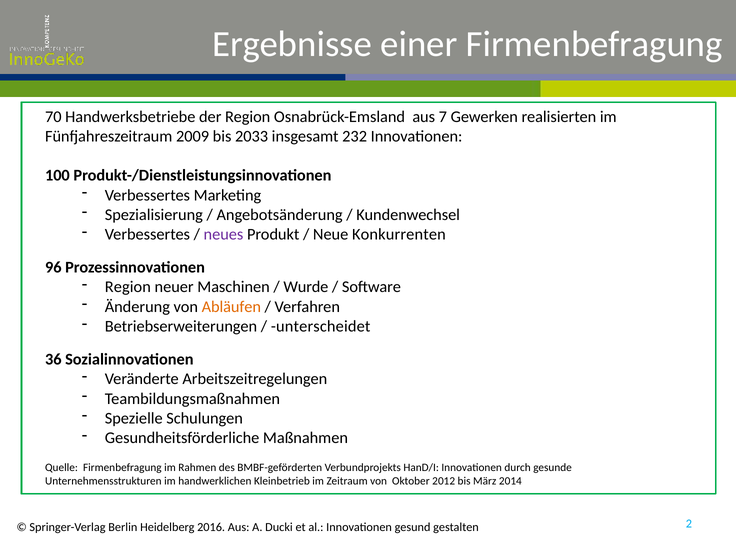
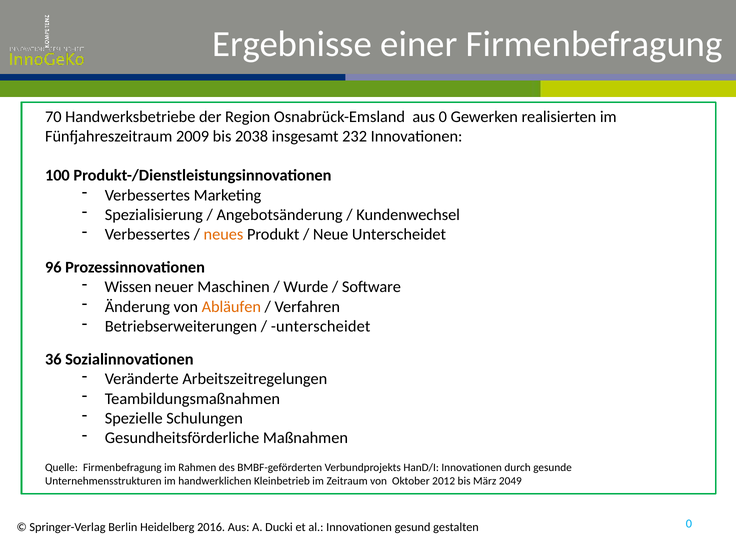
aus 7: 7 -> 0
2033: 2033 -> 2038
neues colour: purple -> orange
Neue Konkurrenten: Konkurrenten -> Unterscheidet
Region at (128, 287): Region -> Wissen
2014: 2014 -> 2049
2 at (689, 523): 2 -> 0
